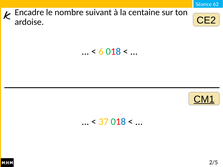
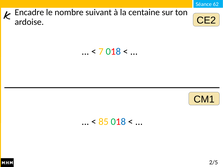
6: 6 -> 7
CM1 underline: present -> none
37: 37 -> 85
